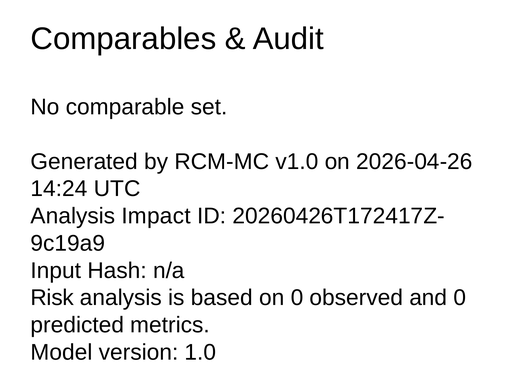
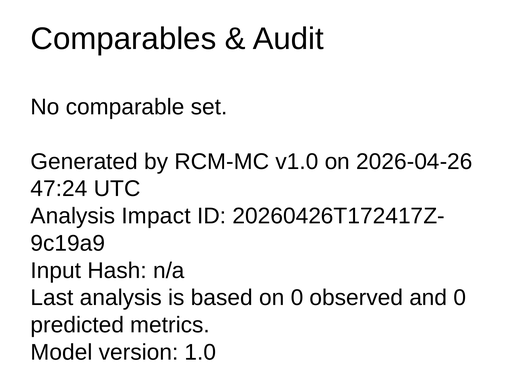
14:24: 14:24 -> 47:24
Risk: Risk -> Last
